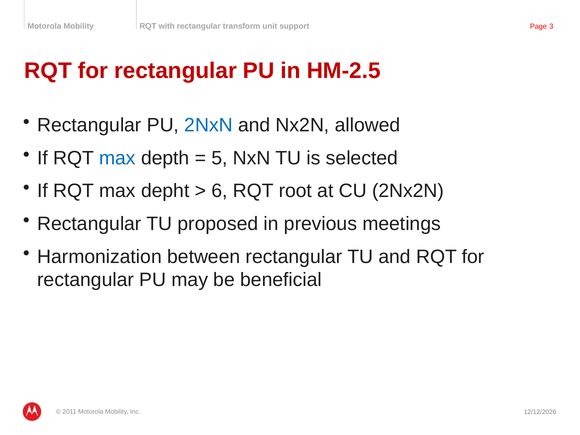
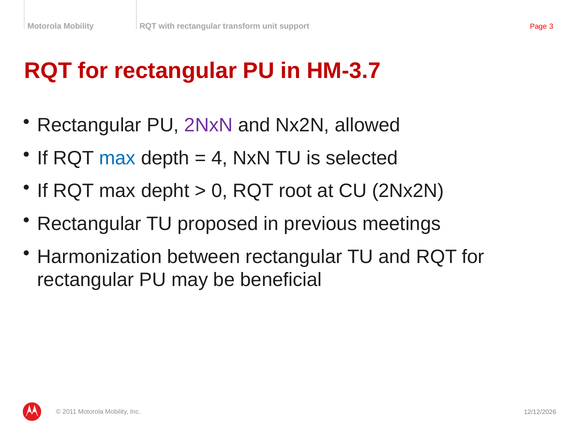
HM-2.5: HM-2.5 -> HM-3.7
2NxN colour: blue -> purple
5: 5 -> 4
6: 6 -> 0
